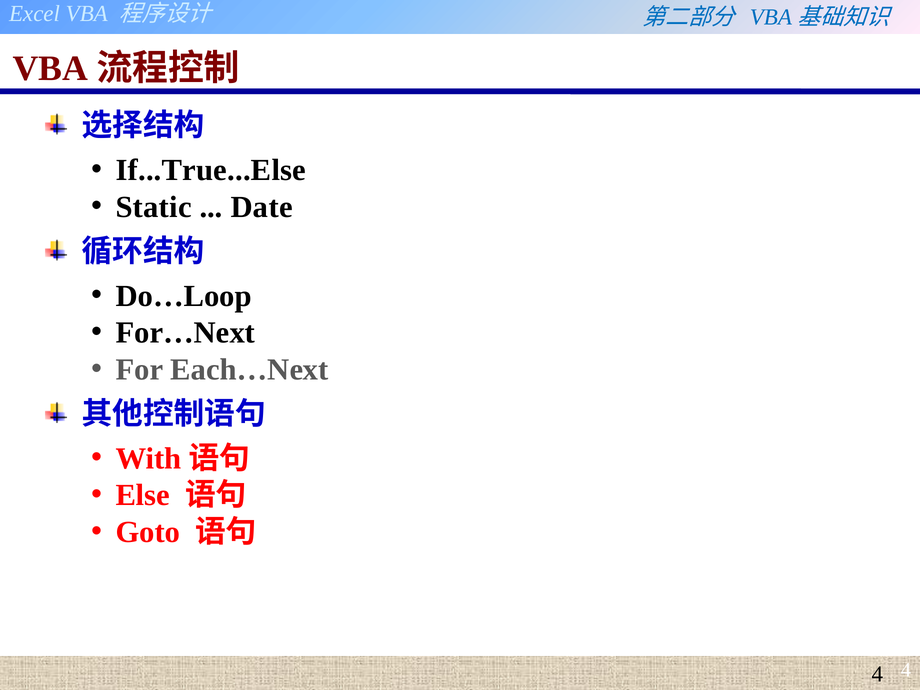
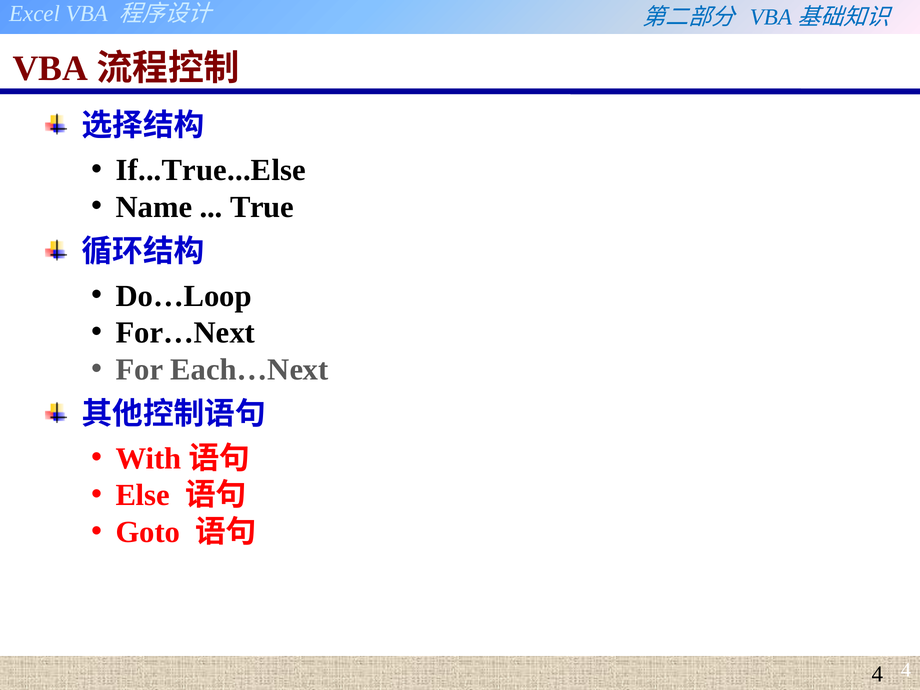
Static: Static -> Name
Date: Date -> True
